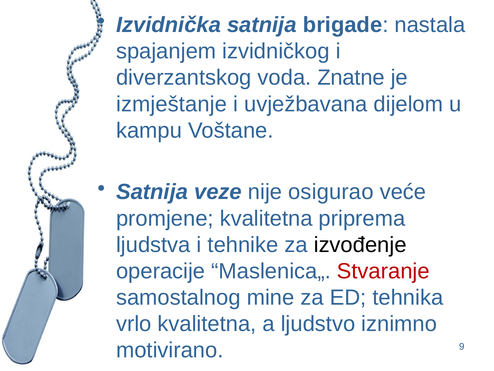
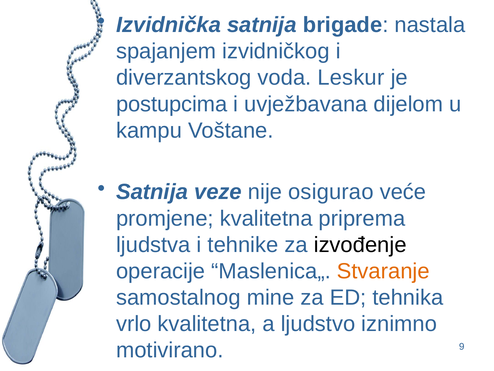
Znatne: Znatne -> Leskur
izmještanje: izmještanje -> postupcima
Stvaranje colour: red -> orange
